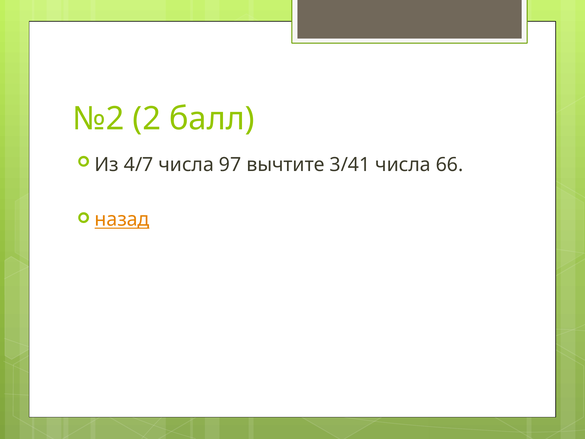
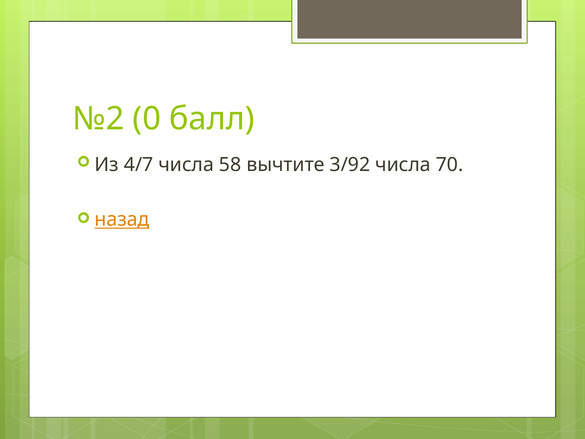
2: 2 -> 0
97: 97 -> 58
3/41: 3/41 -> 3/92
66: 66 -> 70
